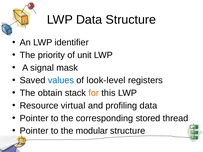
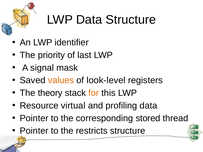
unit: unit -> last
values colour: blue -> orange
obtain: obtain -> theory
modular: modular -> restricts
